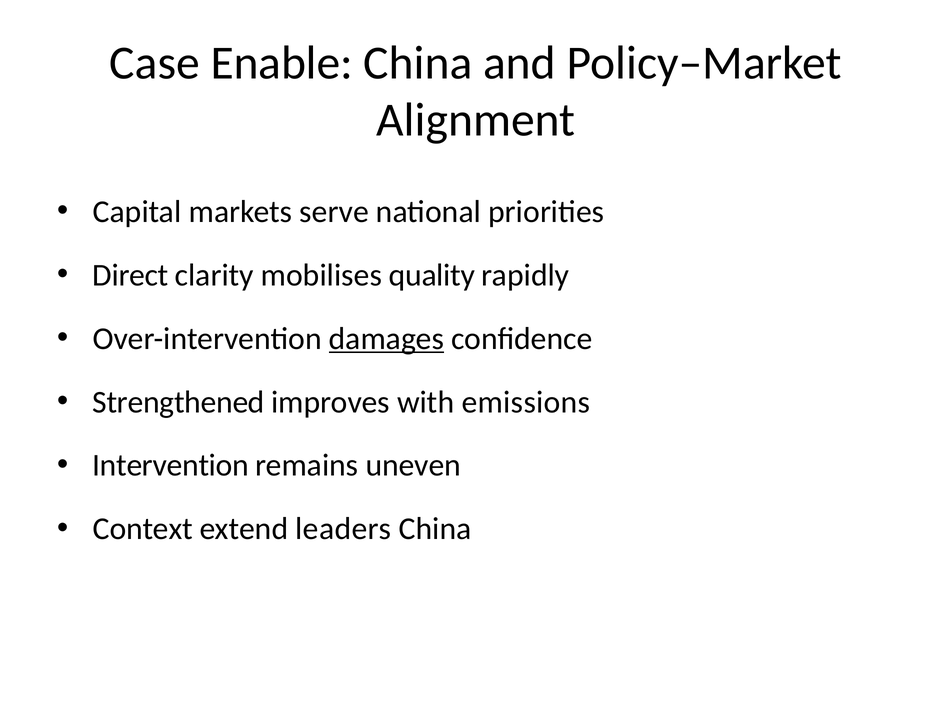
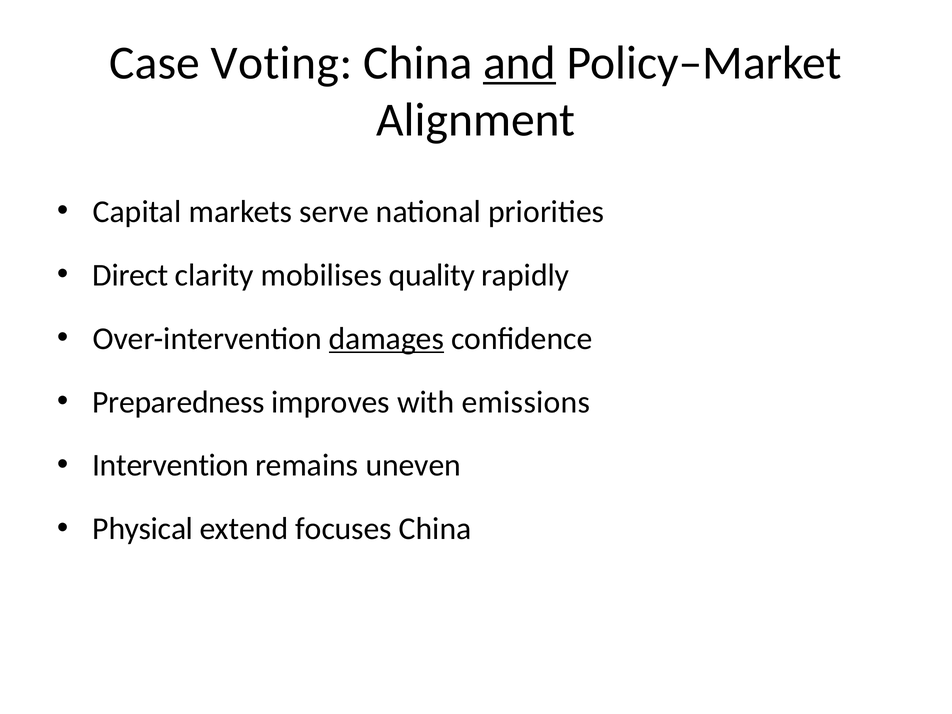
Enable: Enable -> Voting
and underline: none -> present
Strengthened: Strengthened -> Preparedness
Context: Context -> Physical
leaders: leaders -> focuses
